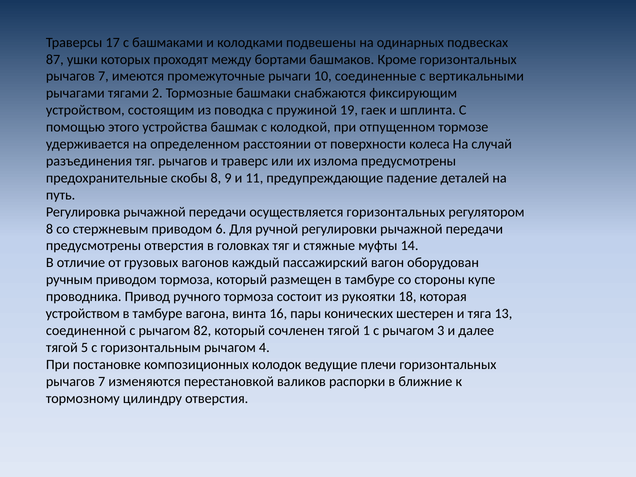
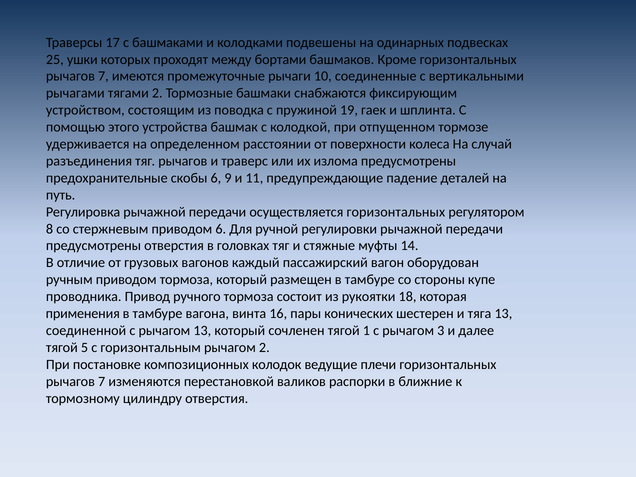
87: 87 -> 25
скобы 8: 8 -> 6
устройством at (83, 314): устройством -> применения
рычагом 82: 82 -> 13
рычагом 4: 4 -> 2
